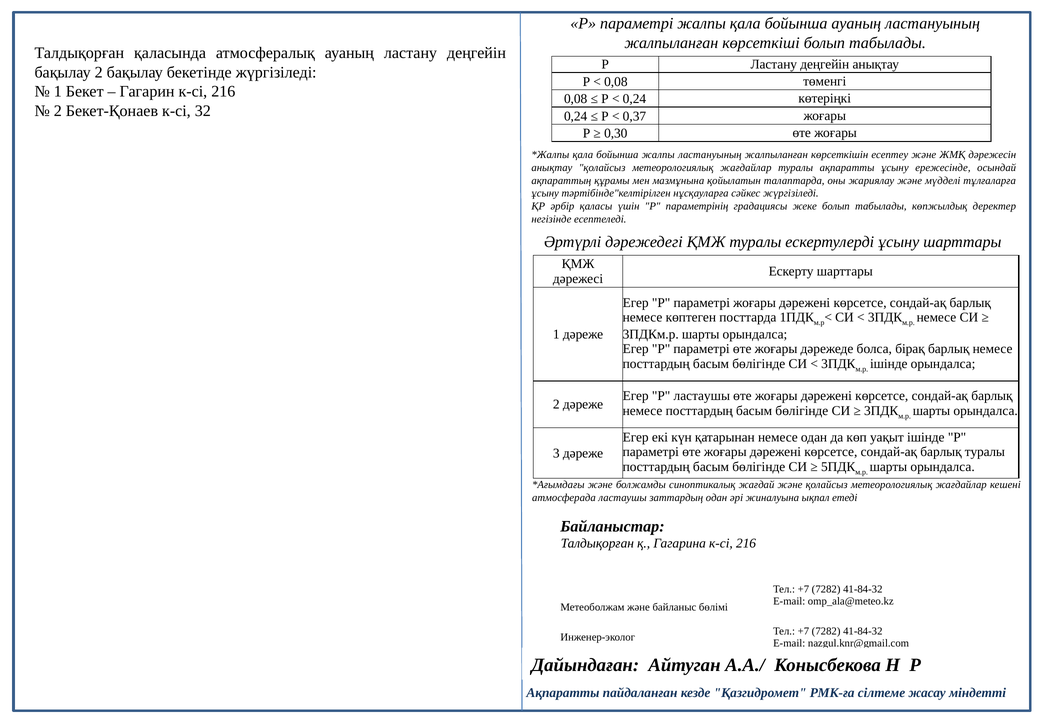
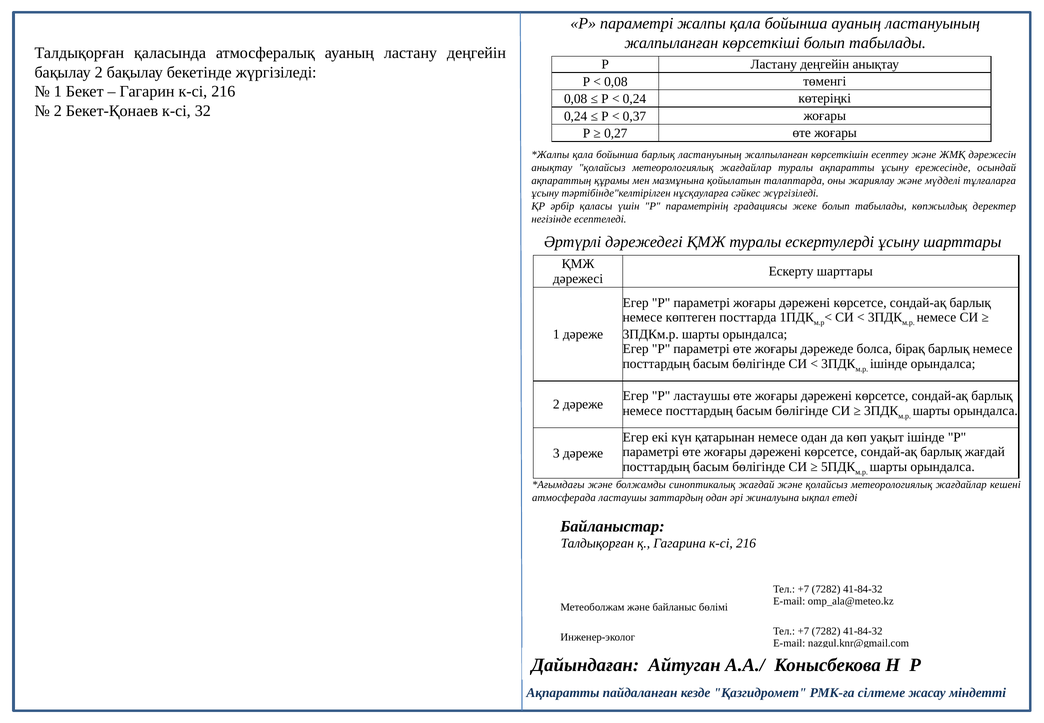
0,30: 0,30 -> 0,27
бойынша жалпы: жалпы -> барлық
барлық туралы: туралы -> жағдай
